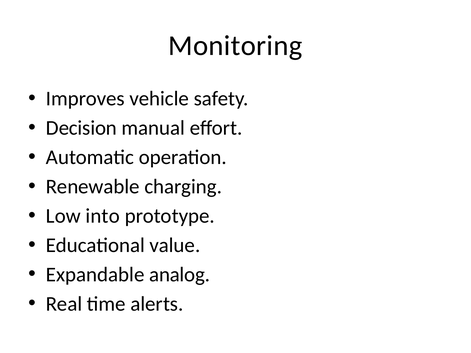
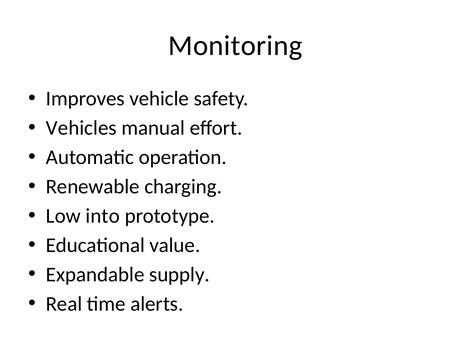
Decision: Decision -> Vehicles
analog: analog -> supply
